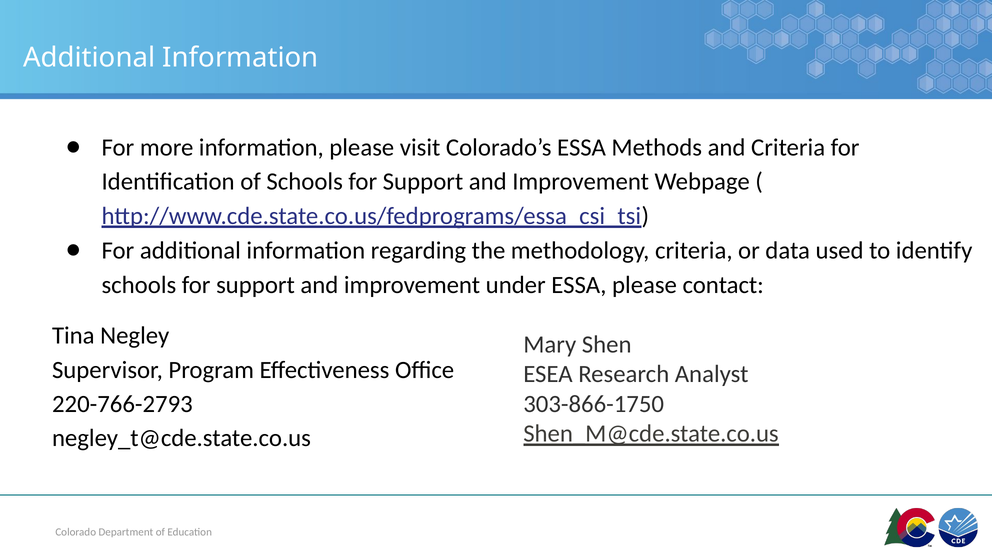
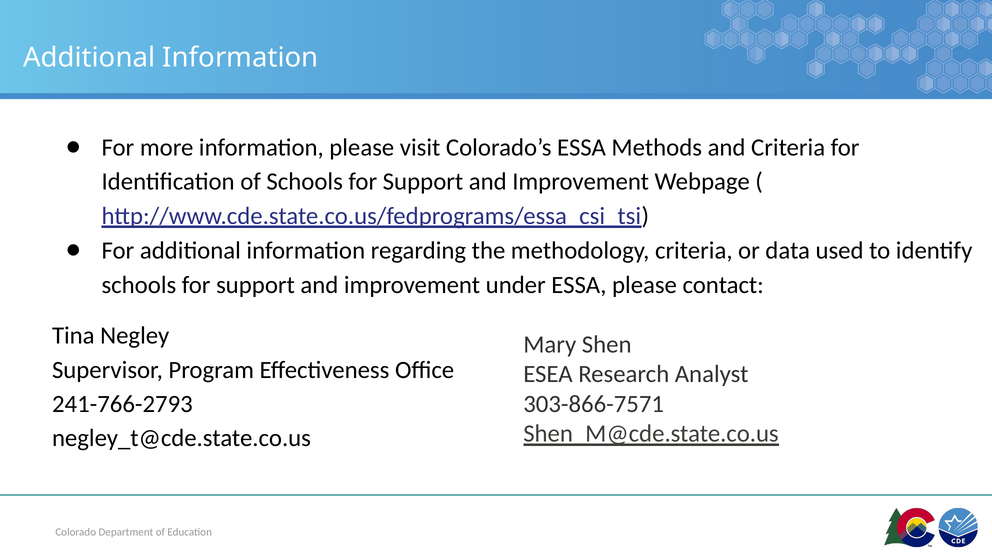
220-766-2793: 220-766-2793 -> 241-766-2793
303-866-1750: 303-866-1750 -> 303-866-7571
